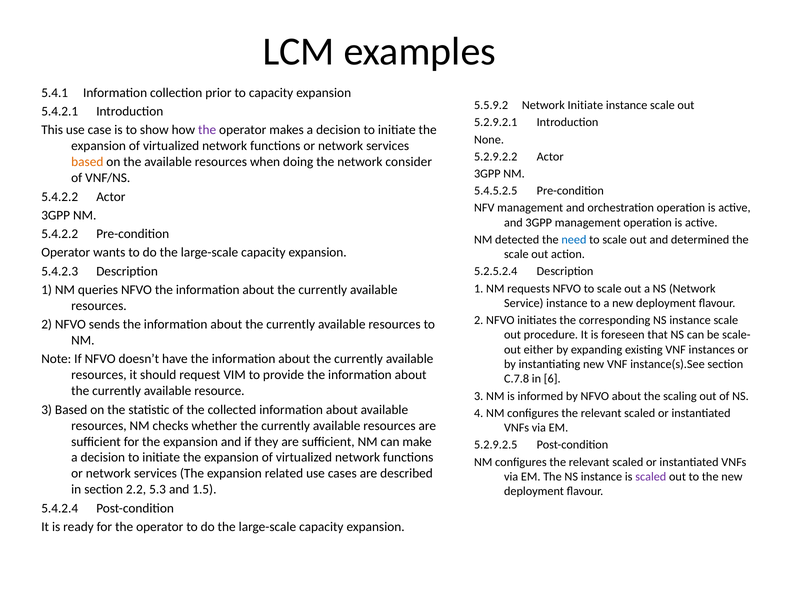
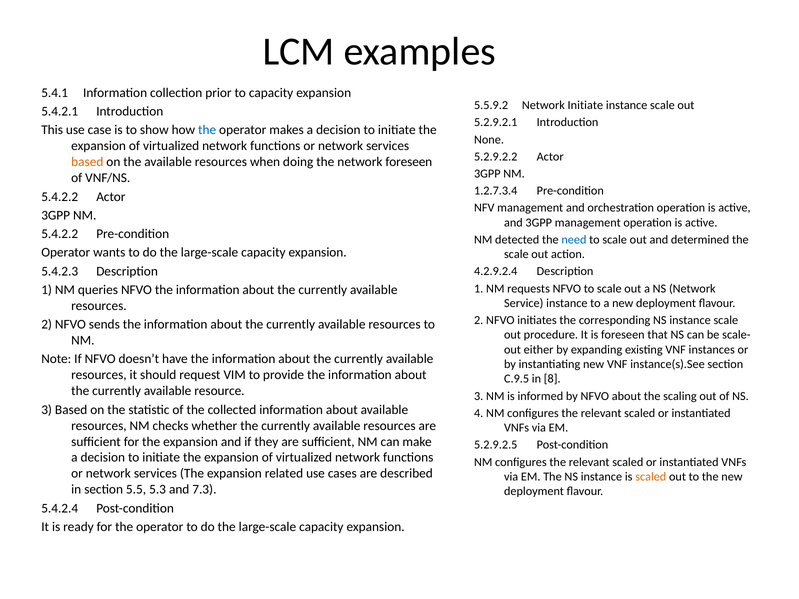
the at (207, 130) colour: purple -> blue
network consider: consider -> foreseen
5.4.5.2.5: 5.4.5.2.5 -> 1.2.7.3.4
5.2.5.2.4: 5.2.5.2.4 -> 4.2.9.2.4
C.7.8: C.7.8 -> C.9.5
6: 6 -> 8
scaled at (651, 477) colour: purple -> orange
2.2: 2.2 -> 5.5
1.5: 1.5 -> 7.3
